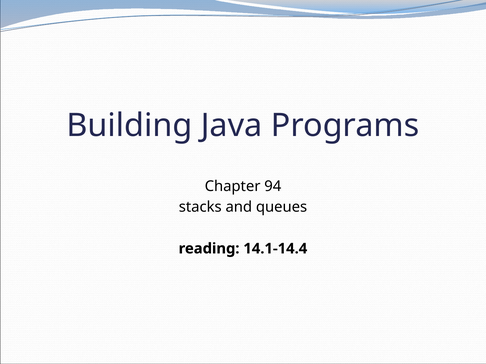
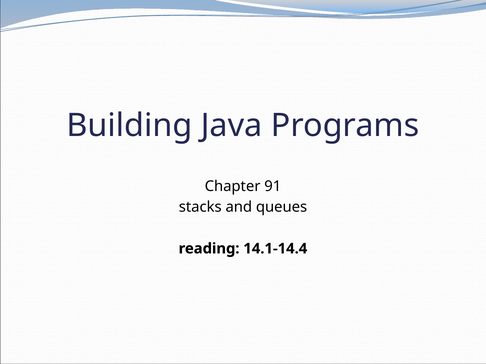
94: 94 -> 91
